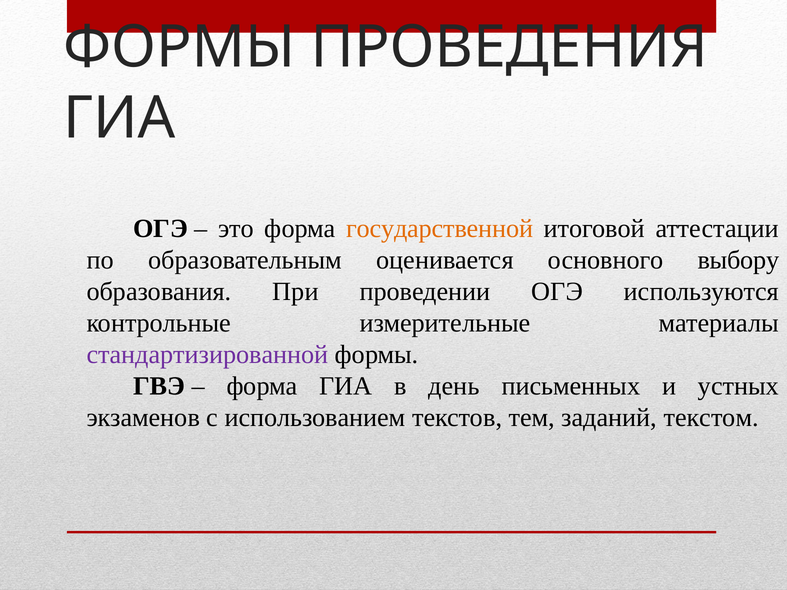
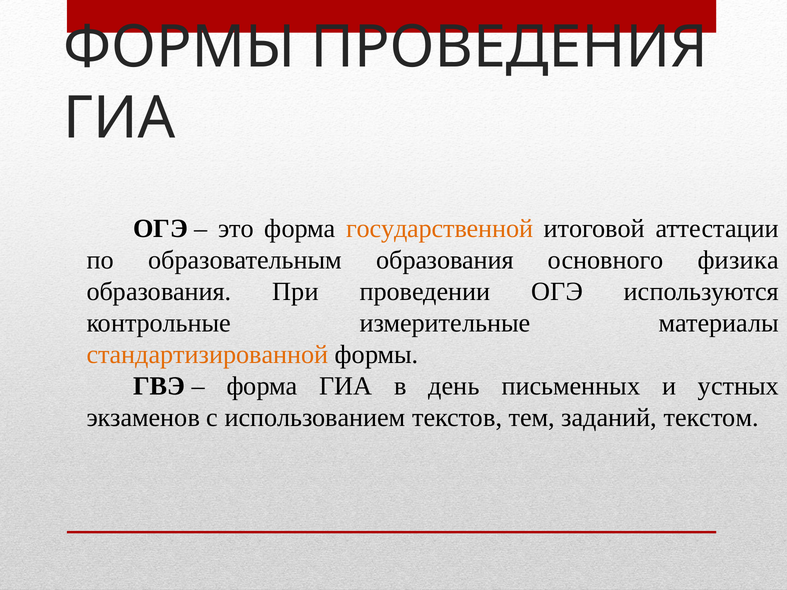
образовательным оценивается: оценивается -> образования
выбору: выбору -> физика
стандартизированной colour: purple -> orange
